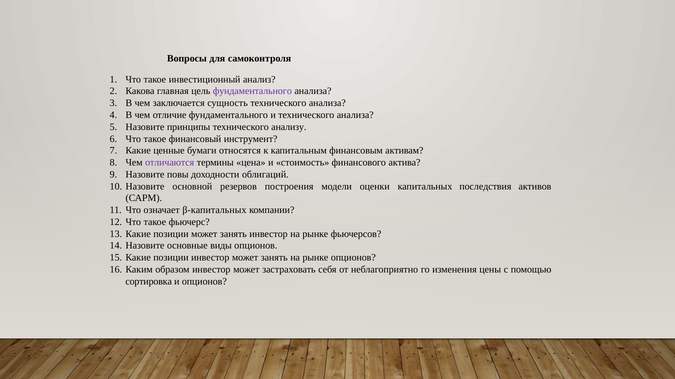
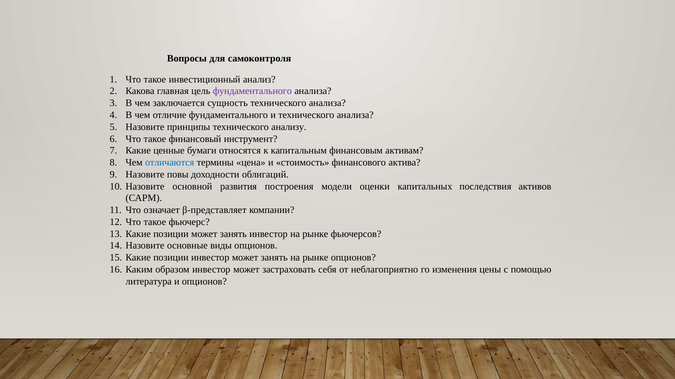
отличаются colour: purple -> blue
резервов: резервов -> развития
β-капитальных: β-капитальных -> β-представляет
сортировка: сортировка -> литература
